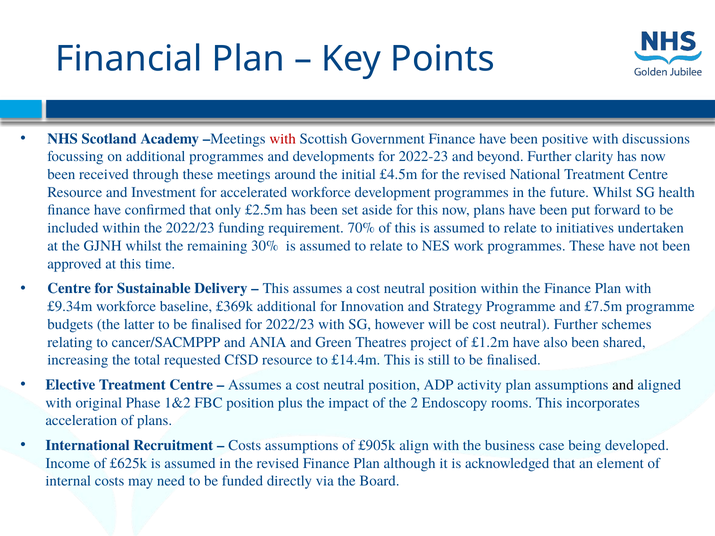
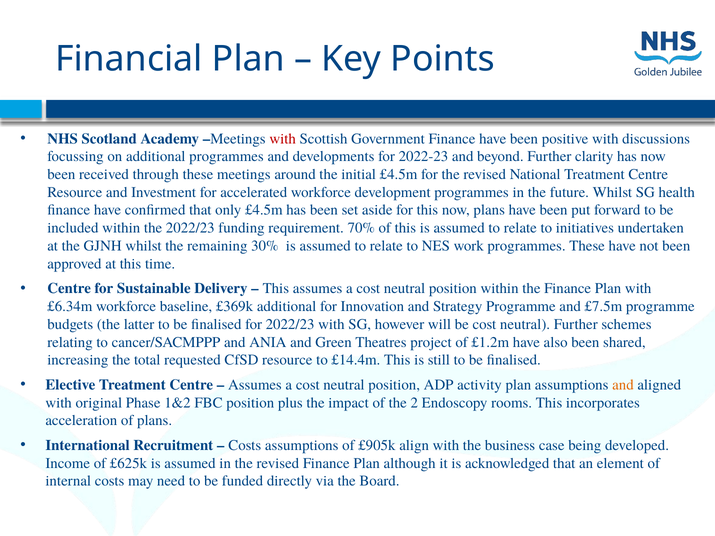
only £2.5m: £2.5m -> £4.5m
£9.34m: £9.34m -> £6.34m
and at (623, 385) colour: black -> orange
